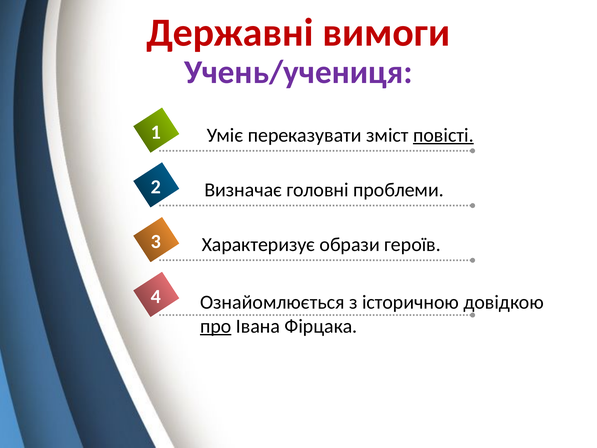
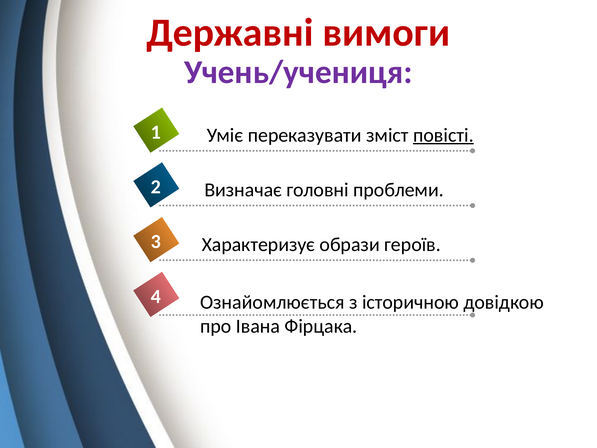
про underline: present -> none
